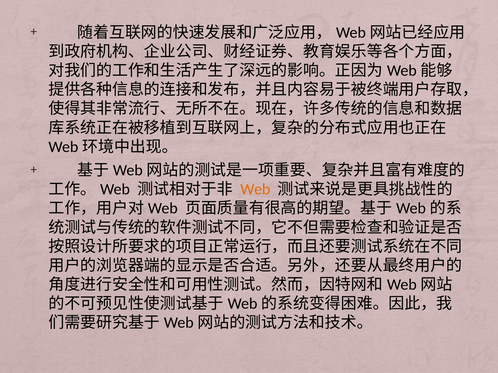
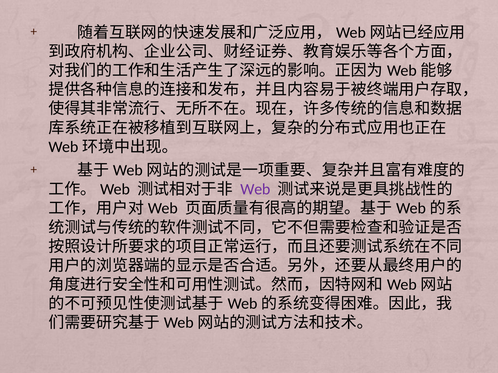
Web colour: orange -> purple
